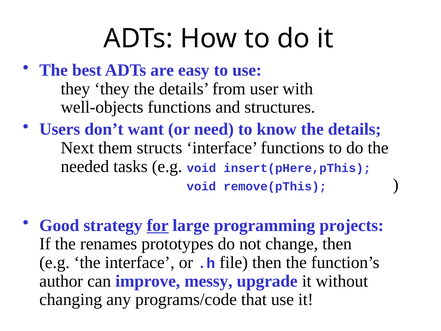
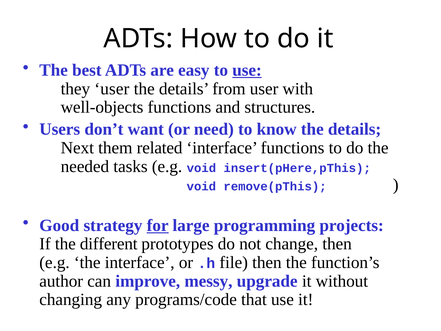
use at (247, 70) underline: none -> present
they they: they -> user
structs: structs -> related
renames: renames -> different
